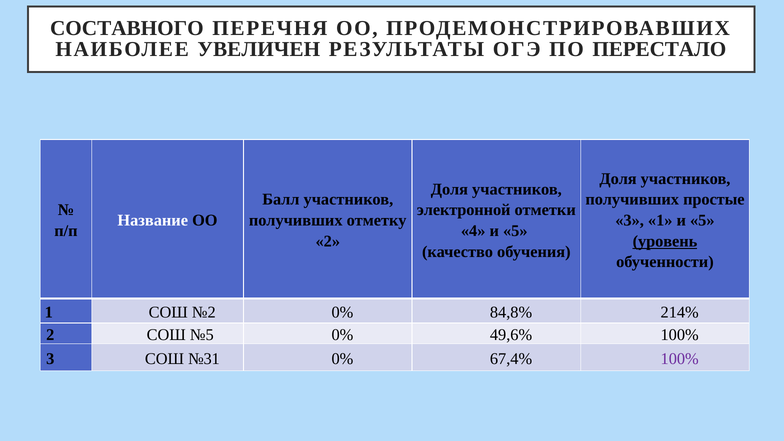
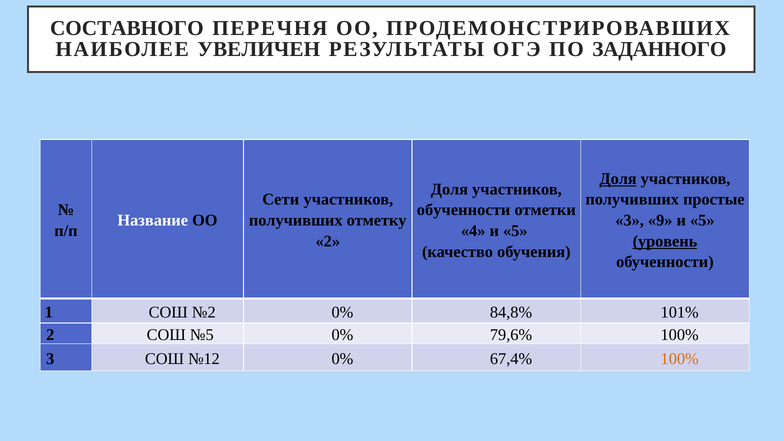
ПЕРЕСТАЛО: ПЕРЕСТАЛО -> ЗАДАННОГО
Доля at (618, 179) underline: none -> present
Балл: Балл -> Сети
электронной at (464, 210): электронной -> обученности
3 1: 1 -> 9
214%: 214% -> 101%
49,6%: 49,6% -> 79,6%
№31: №31 -> №12
100% at (680, 359) colour: purple -> orange
